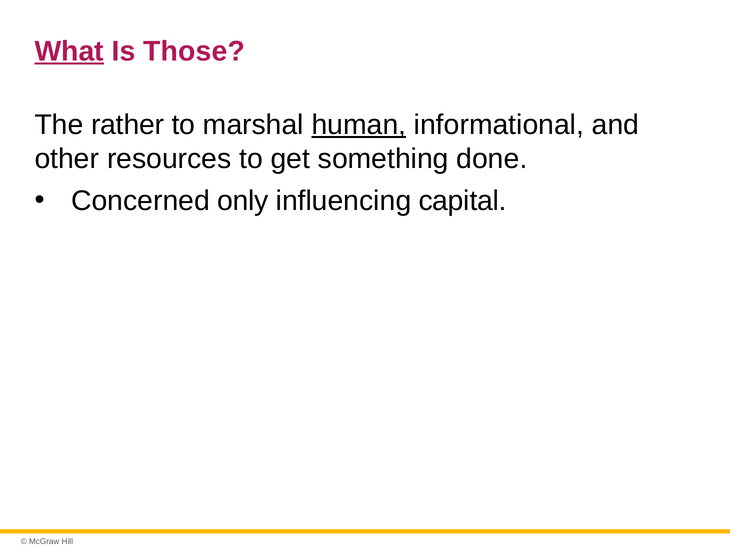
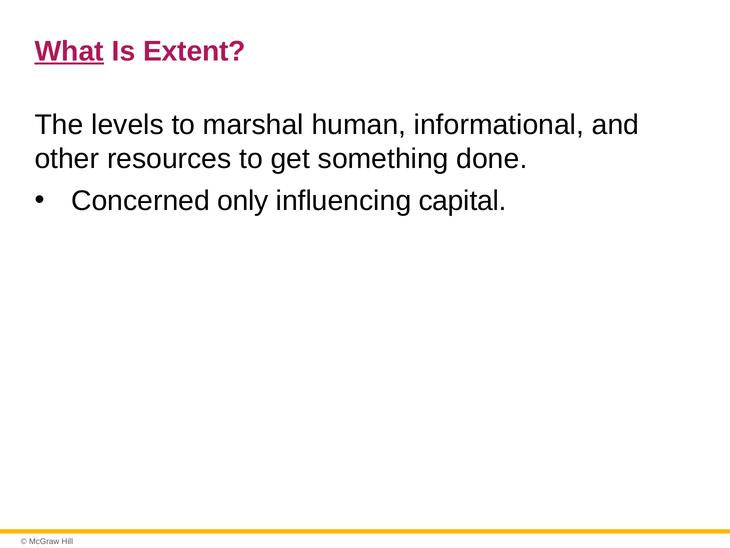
Those: Those -> Extent
rather: rather -> levels
human underline: present -> none
